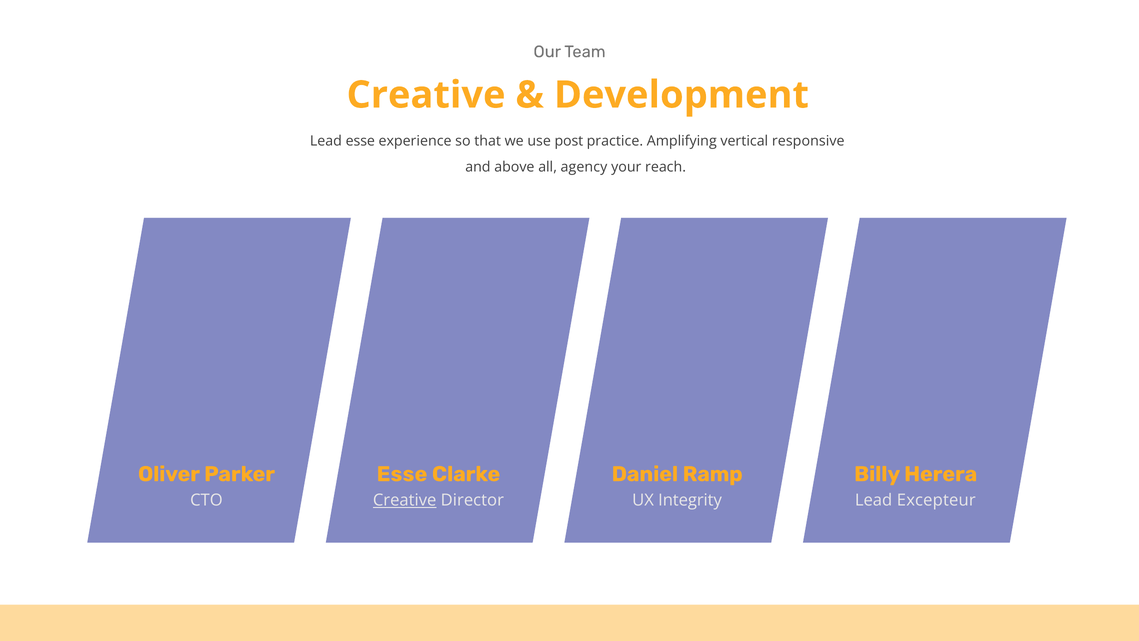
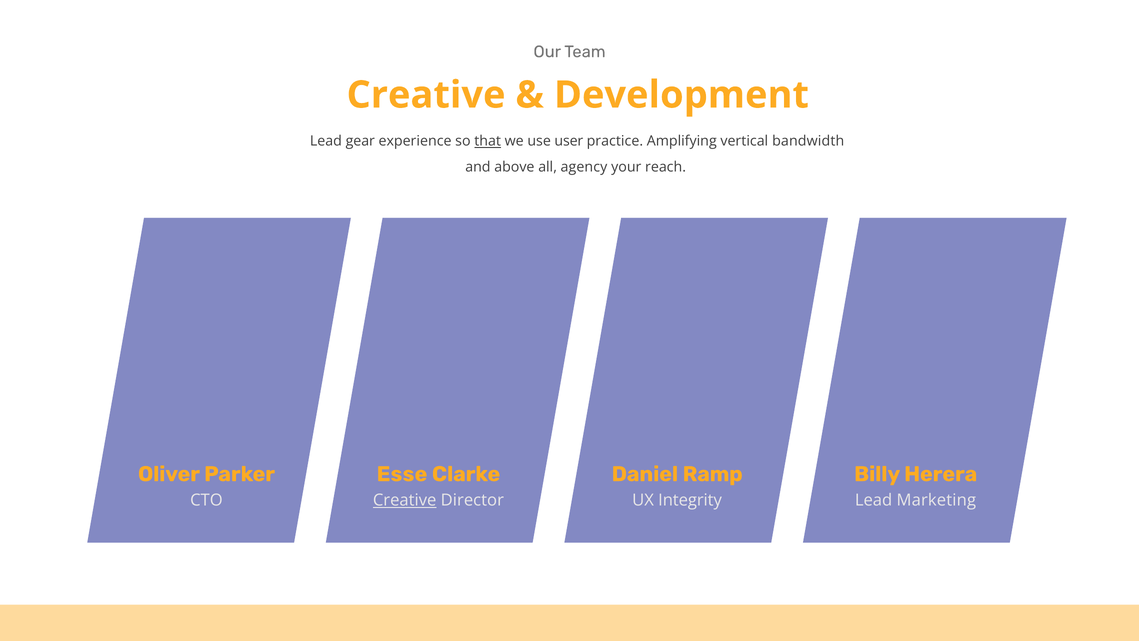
Lead esse: esse -> gear
that underline: none -> present
post: post -> user
responsive: responsive -> bandwidth
Excepteur: Excepteur -> Marketing
